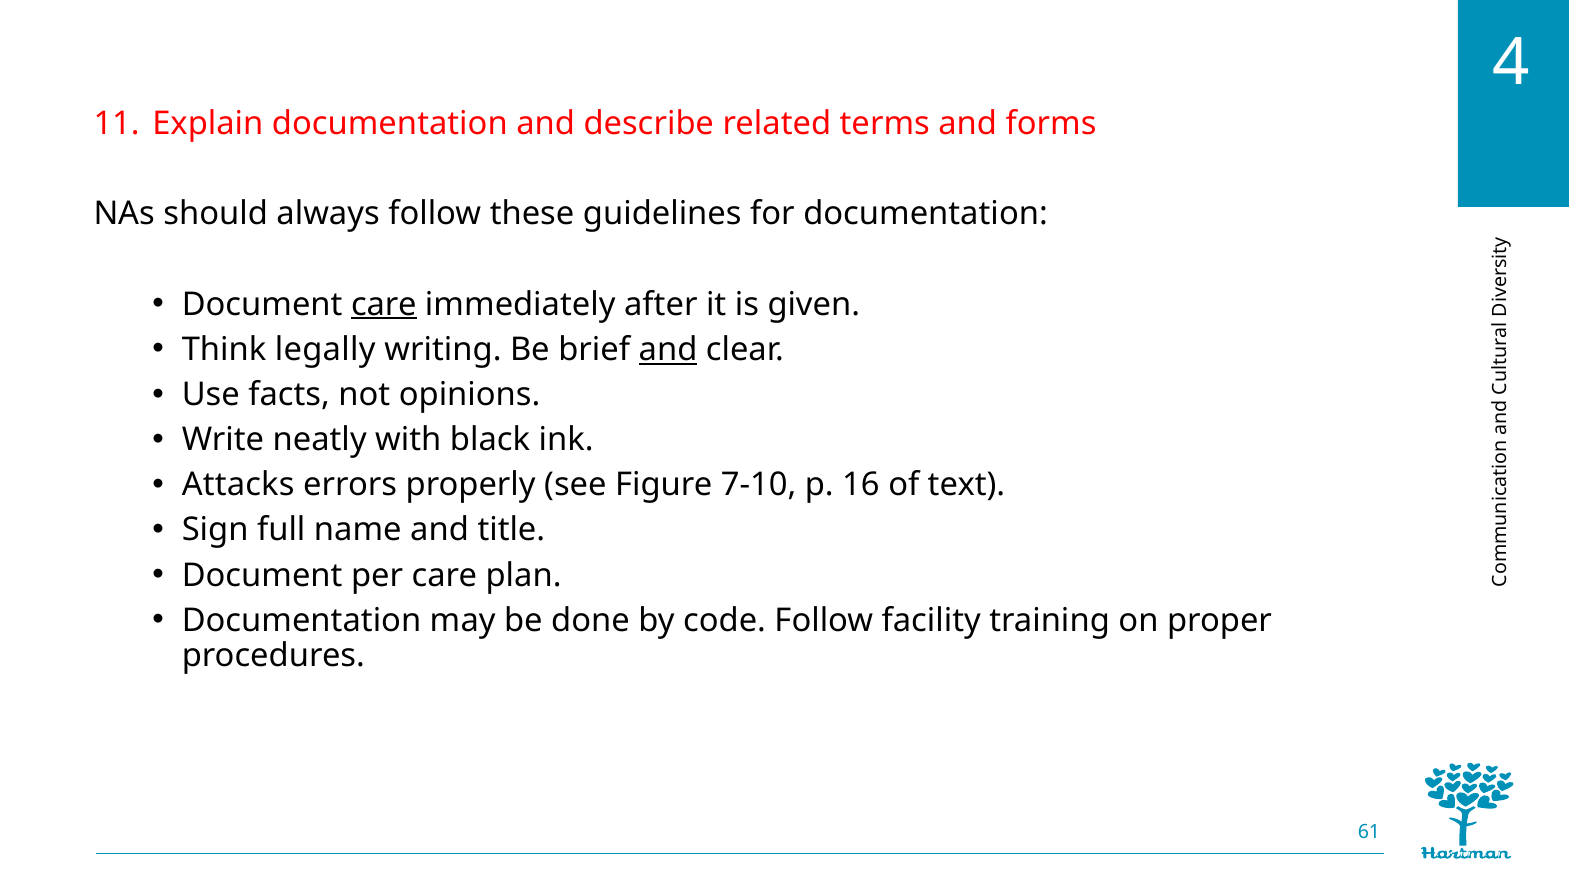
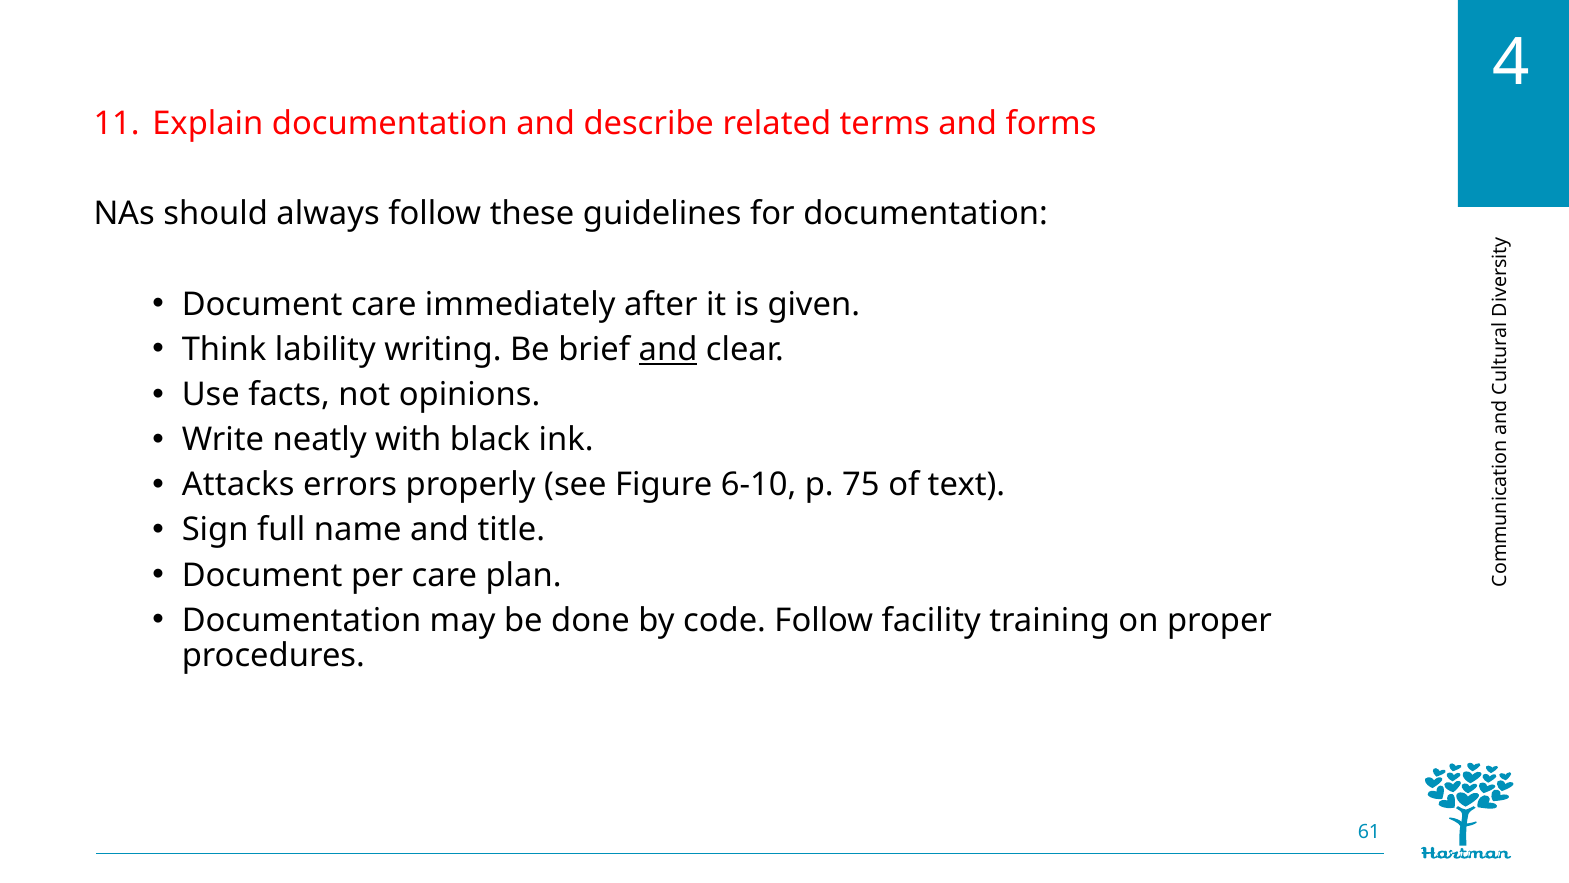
care at (384, 304) underline: present -> none
legally: legally -> lability
7-10: 7-10 -> 6-10
16: 16 -> 75
